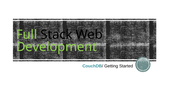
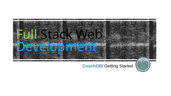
Development colour: light green -> light blue
